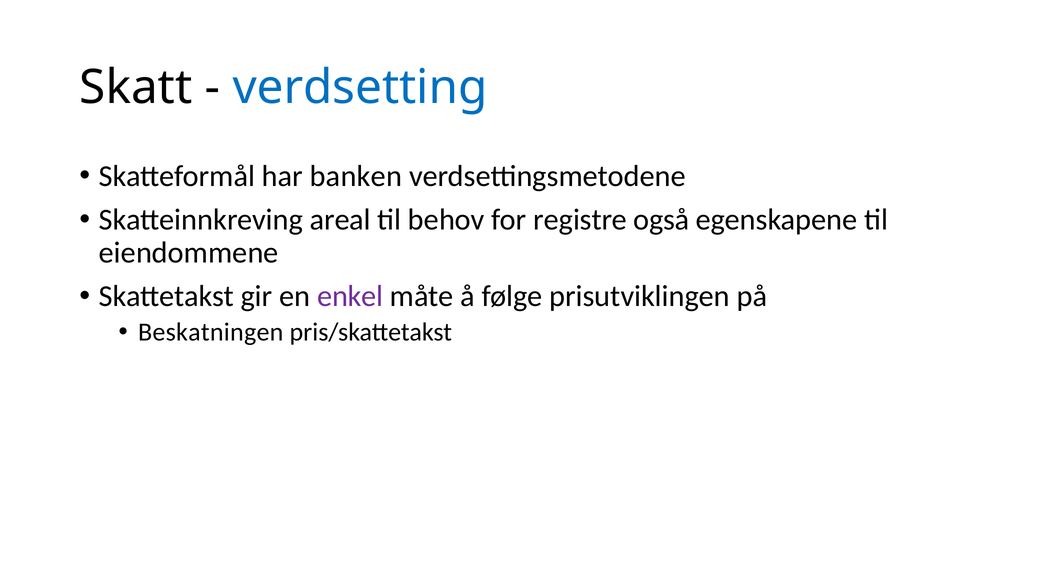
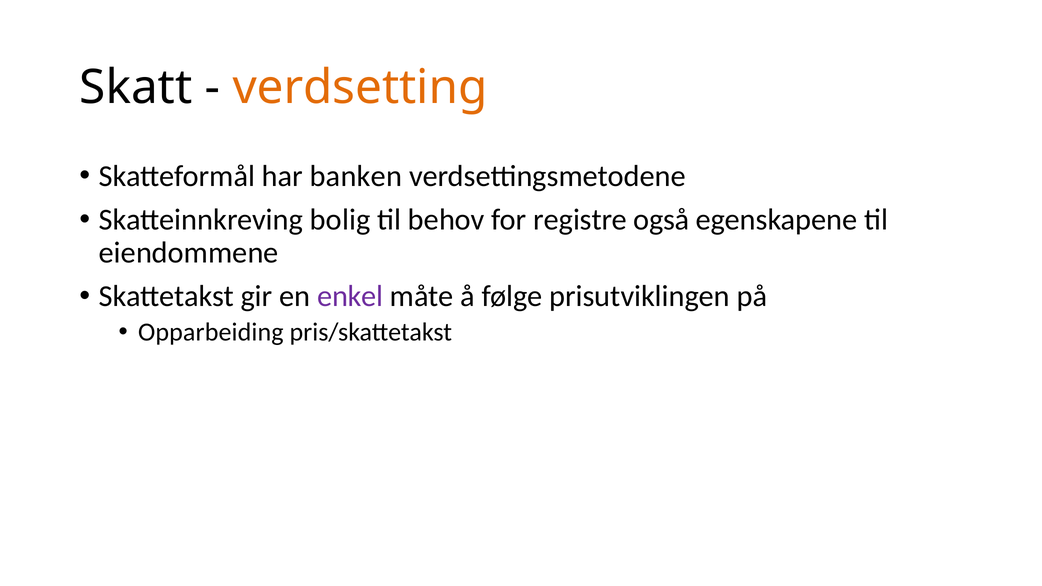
verdsetting colour: blue -> orange
areal: areal -> bolig
Beskatningen: Beskatningen -> Opparbeiding
